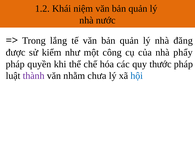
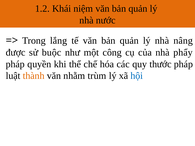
đăng: đăng -> nâng
kiểm: kiểm -> buộc
thành colour: purple -> orange
chưa: chưa -> trùm
